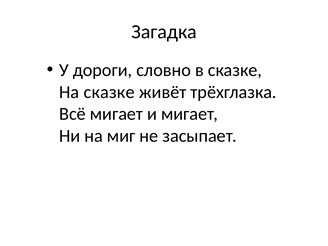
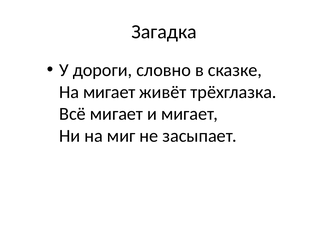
На сказке: сказке -> мигает
